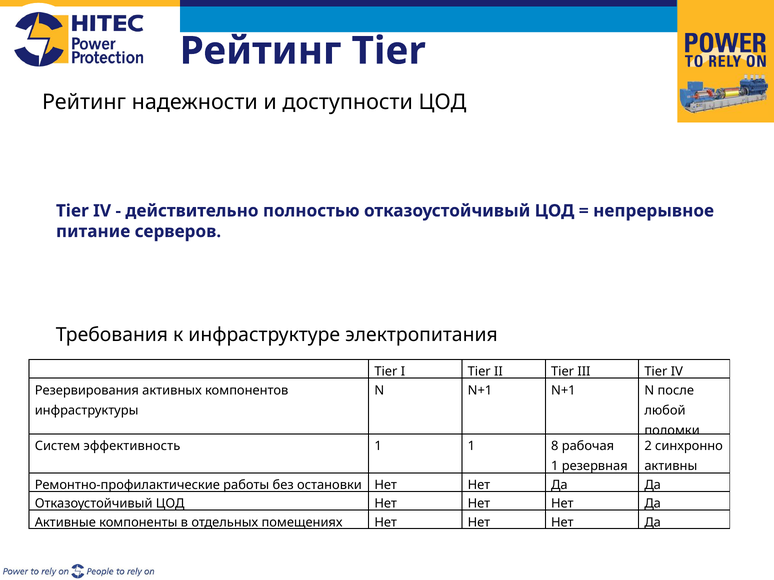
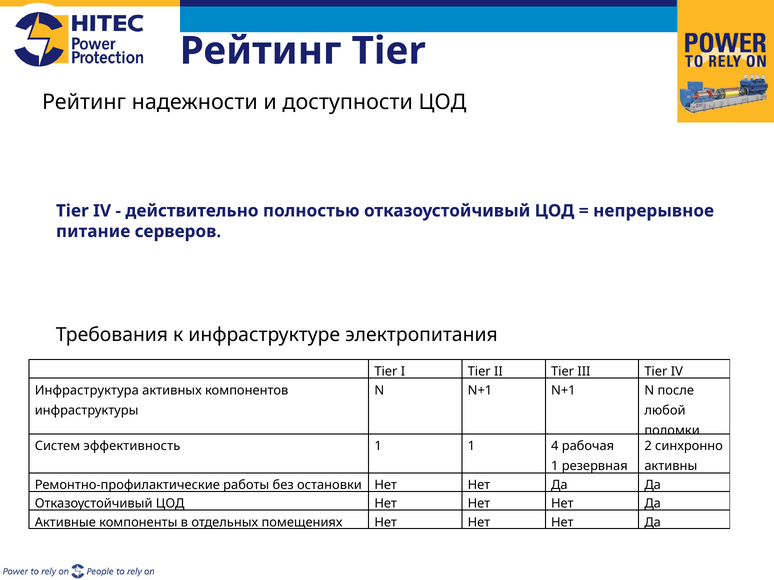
Резервирования: Резервирования -> Инфраструктура
8: 8 -> 4
